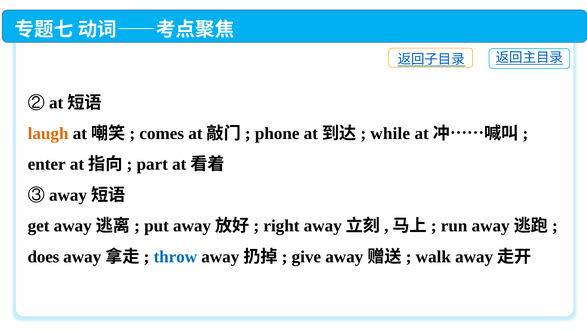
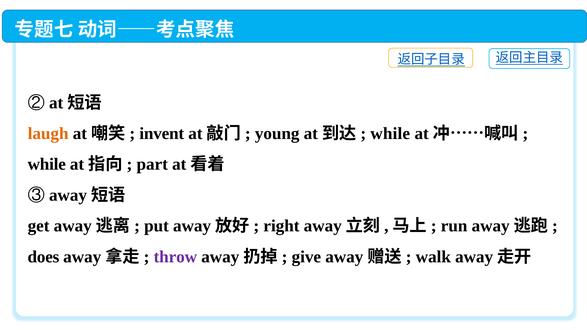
comes: comes -> invent
phone: phone -> young
enter at (47, 164): enter -> while
throw colour: blue -> purple
